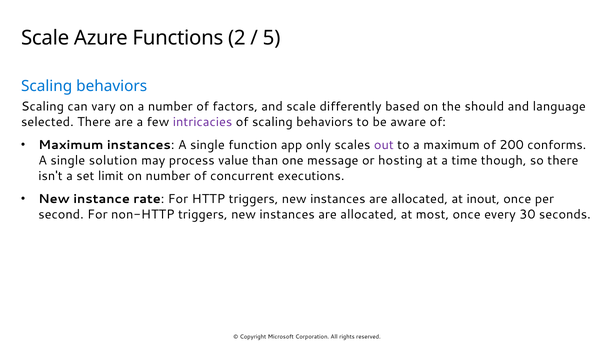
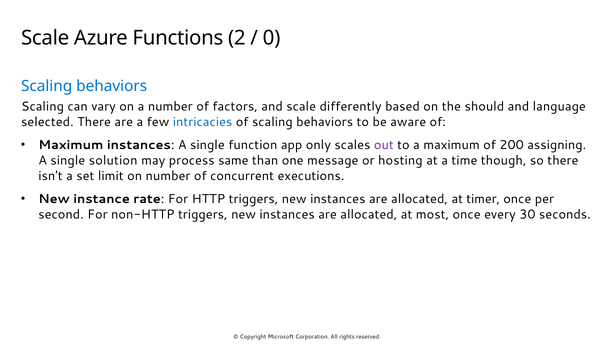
5: 5 -> 0
intricacies colour: purple -> blue
conforms: conforms -> assigning
value: value -> same
inout: inout -> timer
